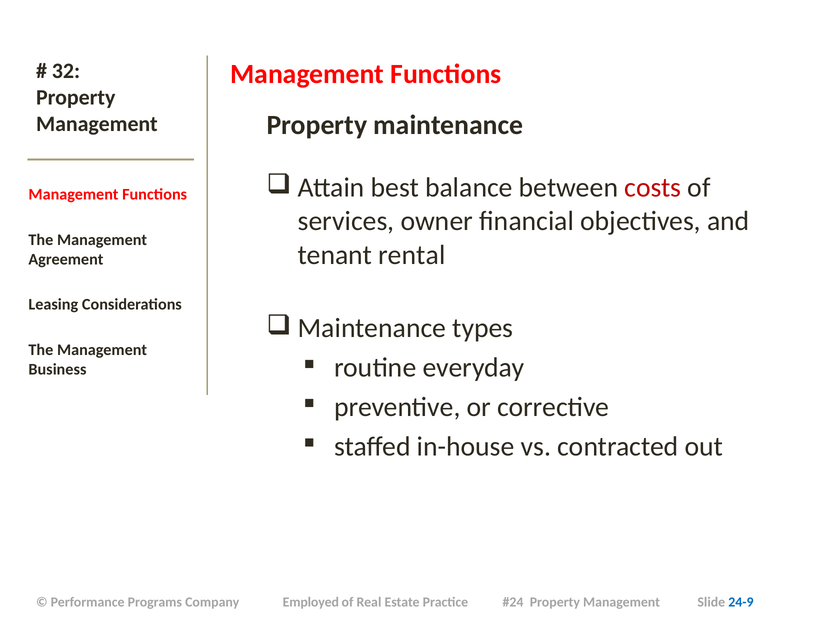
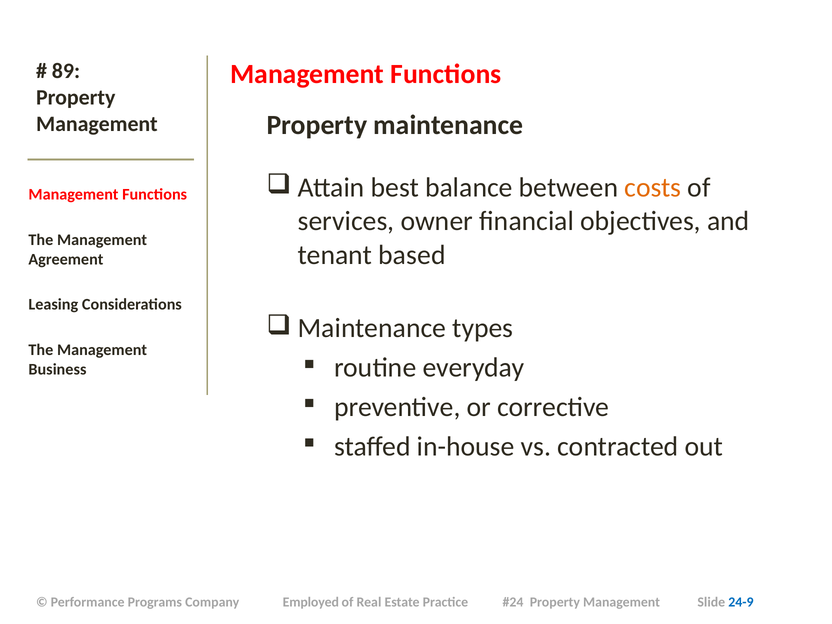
32: 32 -> 89
costs colour: red -> orange
rental: rental -> based
